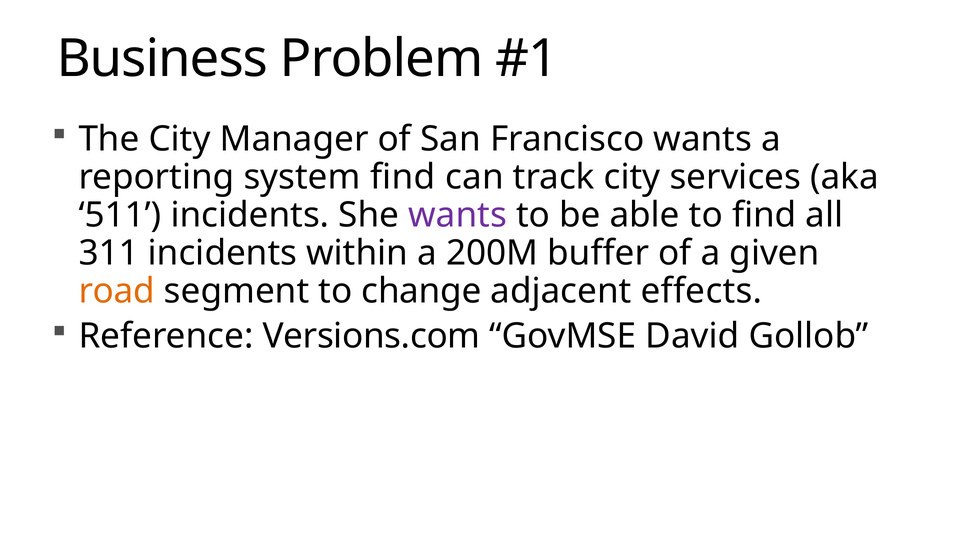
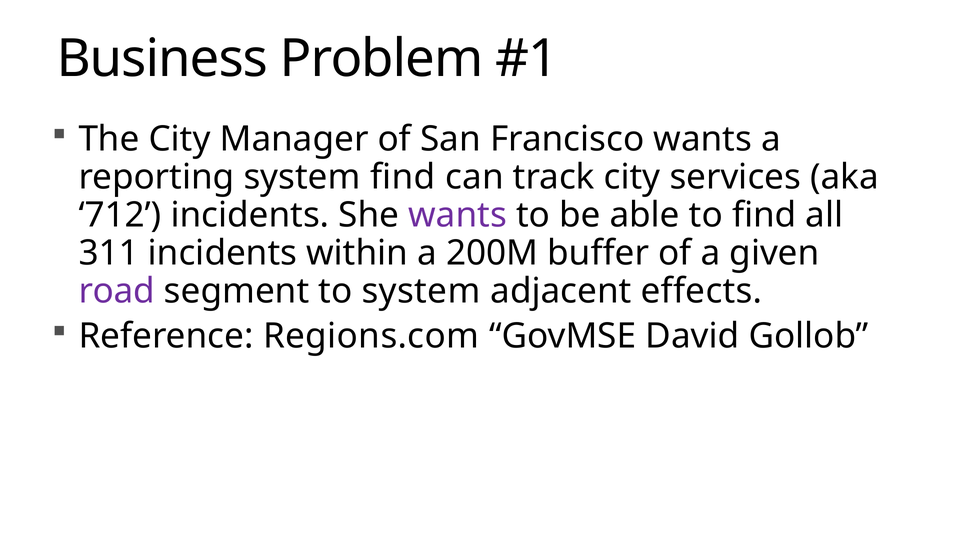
511: 511 -> 712
road colour: orange -> purple
to change: change -> system
Versions.com: Versions.com -> Regions.com
